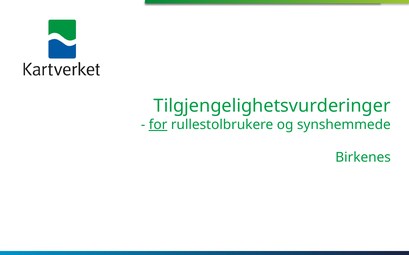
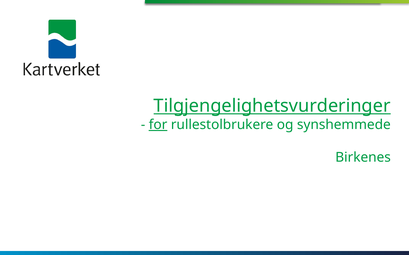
Tilgjengelighetsvurderinger underline: none -> present
